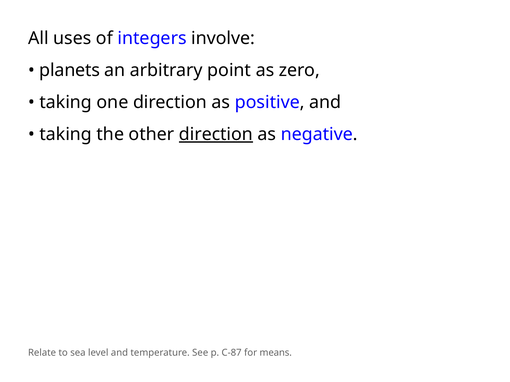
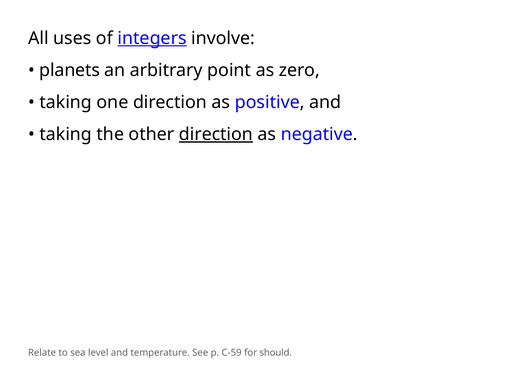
integers underline: none -> present
C-87: C-87 -> C-59
means: means -> should
